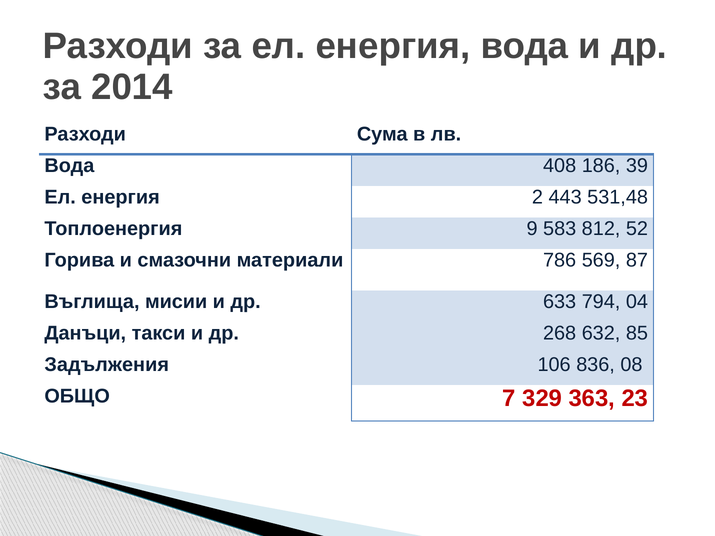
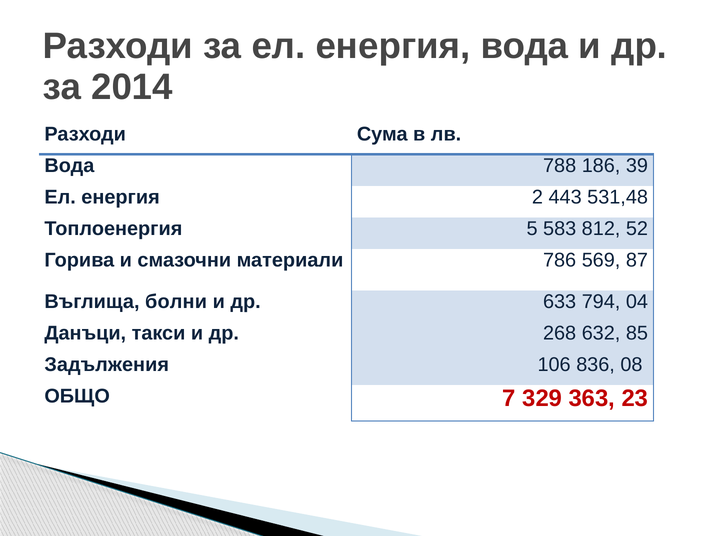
408: 408 -> 788
9: 9 -> 5
мисии: мисии -> болни
